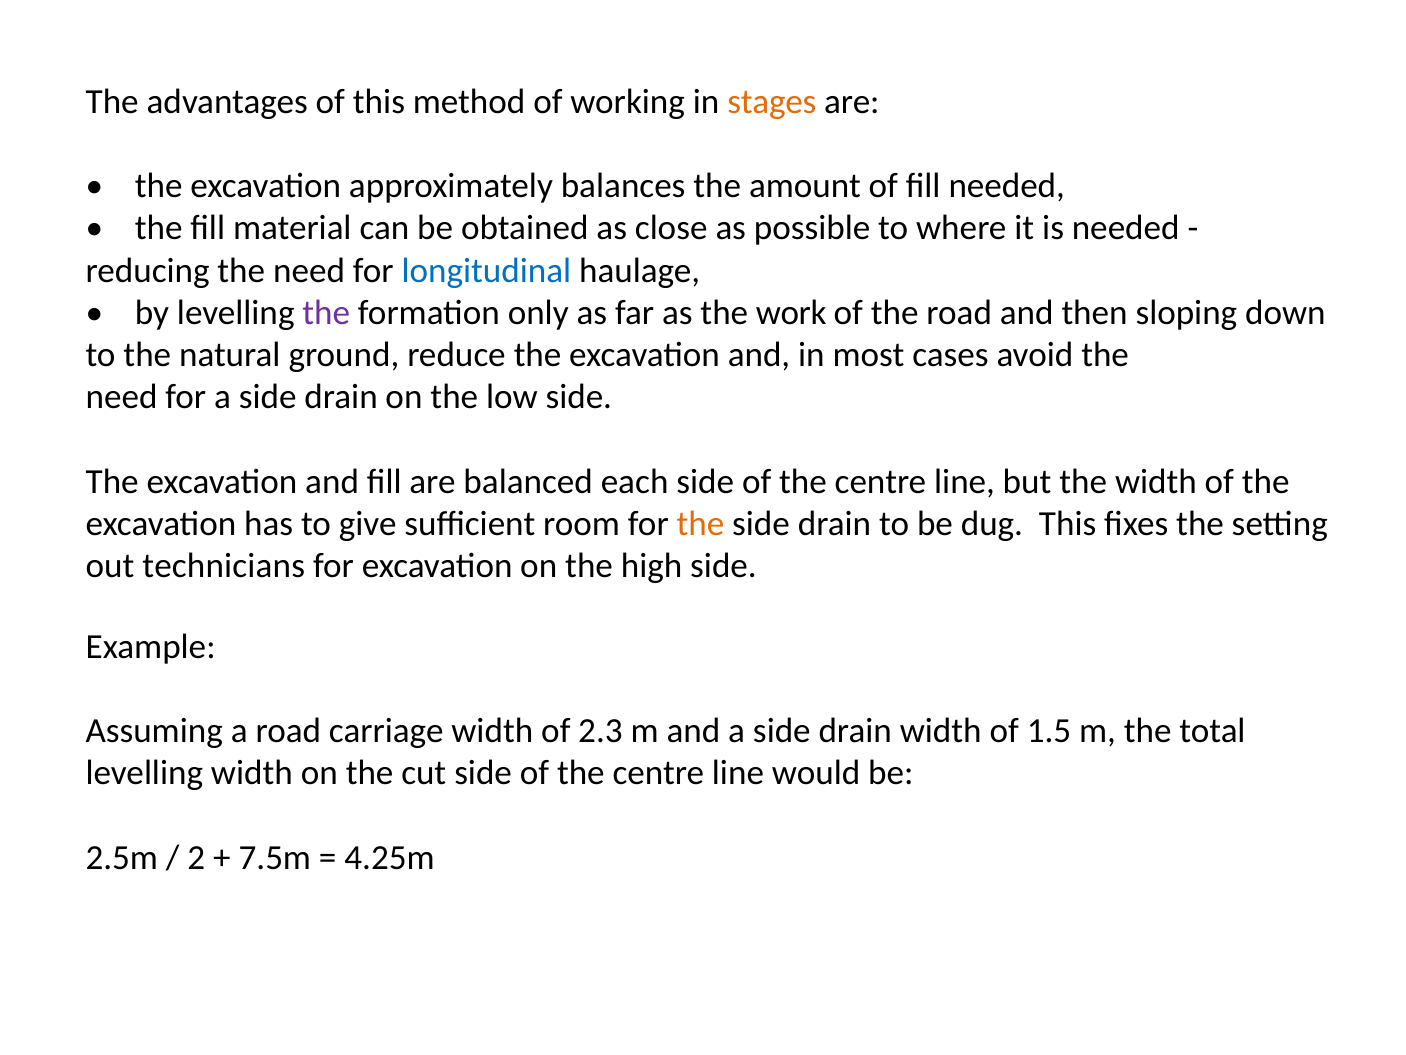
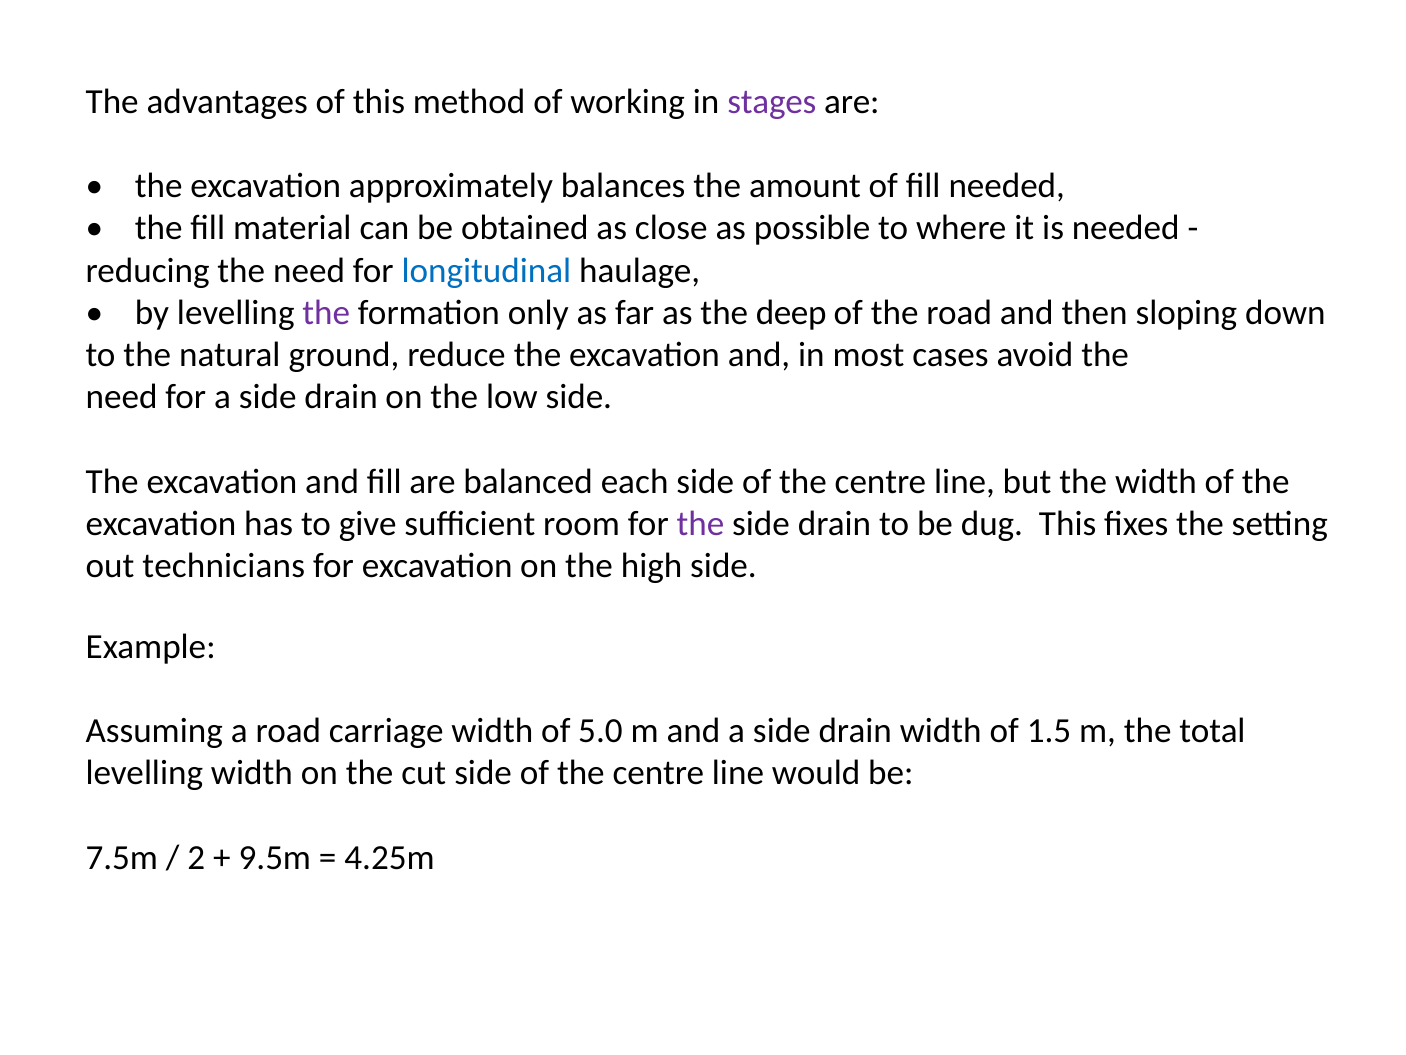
stages colour: orange -> purple
work: work -> deep
the at (700, 523) colour: orange -> purple
2.3: 2.3 -> 5.0
2.5m: 2.5m -> 7.5m
7.5m: 7.5m -> 9.5m
